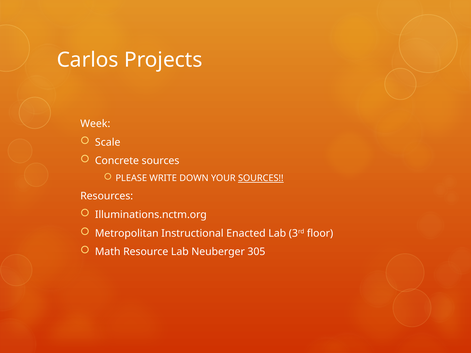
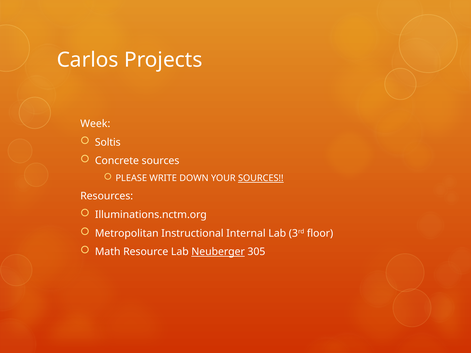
Scale: Scale -> Soltis
Enacted: Enacted -> Internal
Neuberger underline: none -> present
